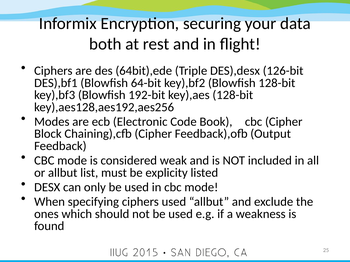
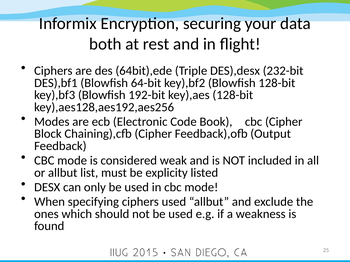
126-bit: 126-bit -> 232-bit
